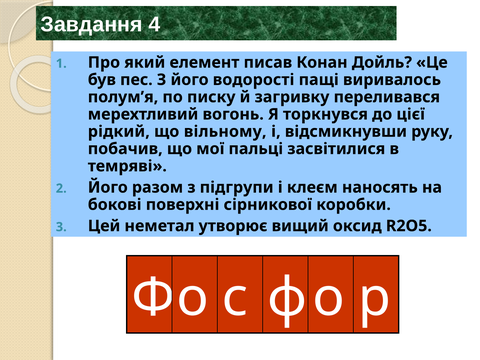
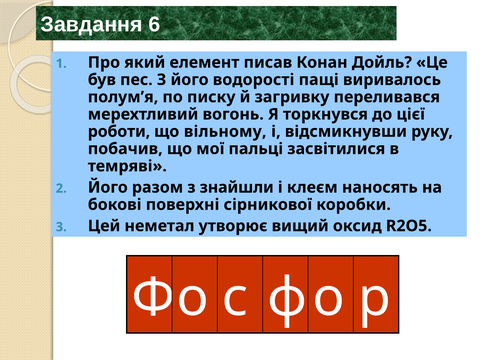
4: 4 -> 6
рідкий: рідкий -> роботи
підгрупи: підгрупи -> знайшли
